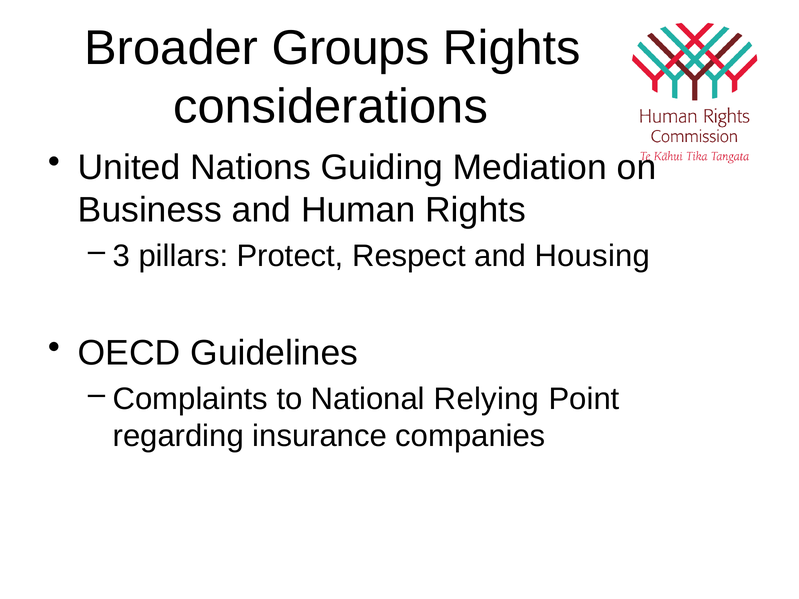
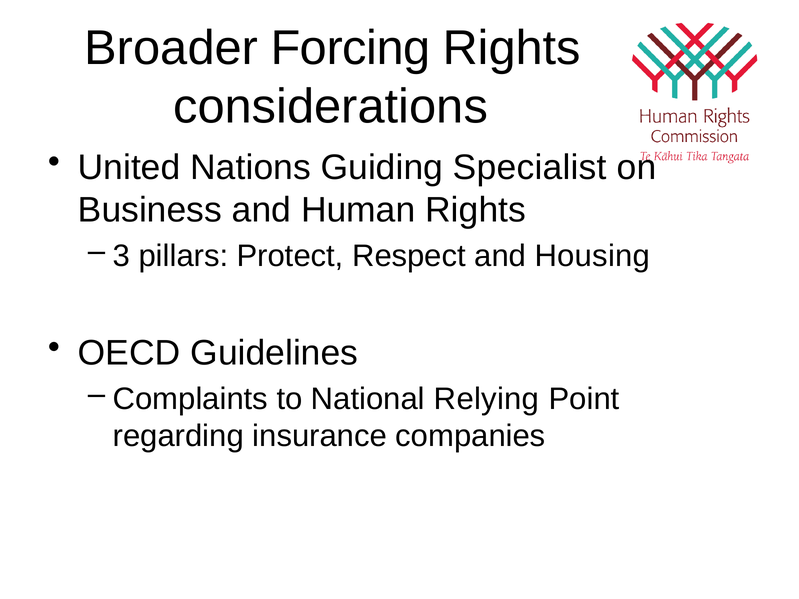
Groups: Groups -> Forcing
Mediation: Mediation -> Specialist
